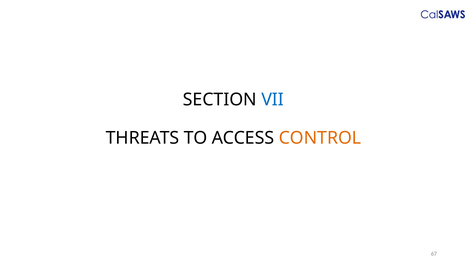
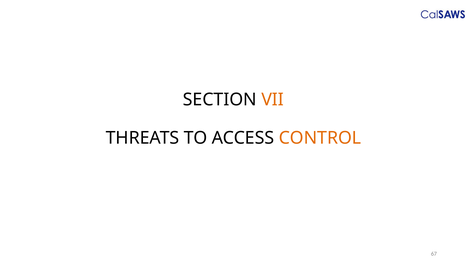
VII colour: blue -> orange
